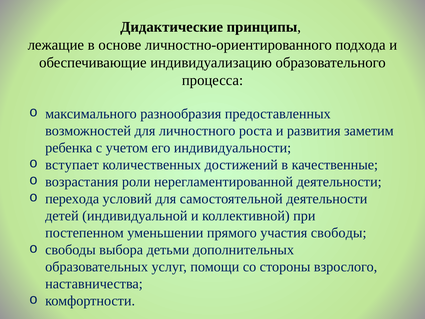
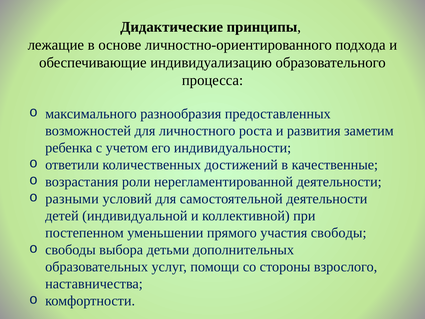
вступает: вступает -> ответили
перехода: перехода -> разными
